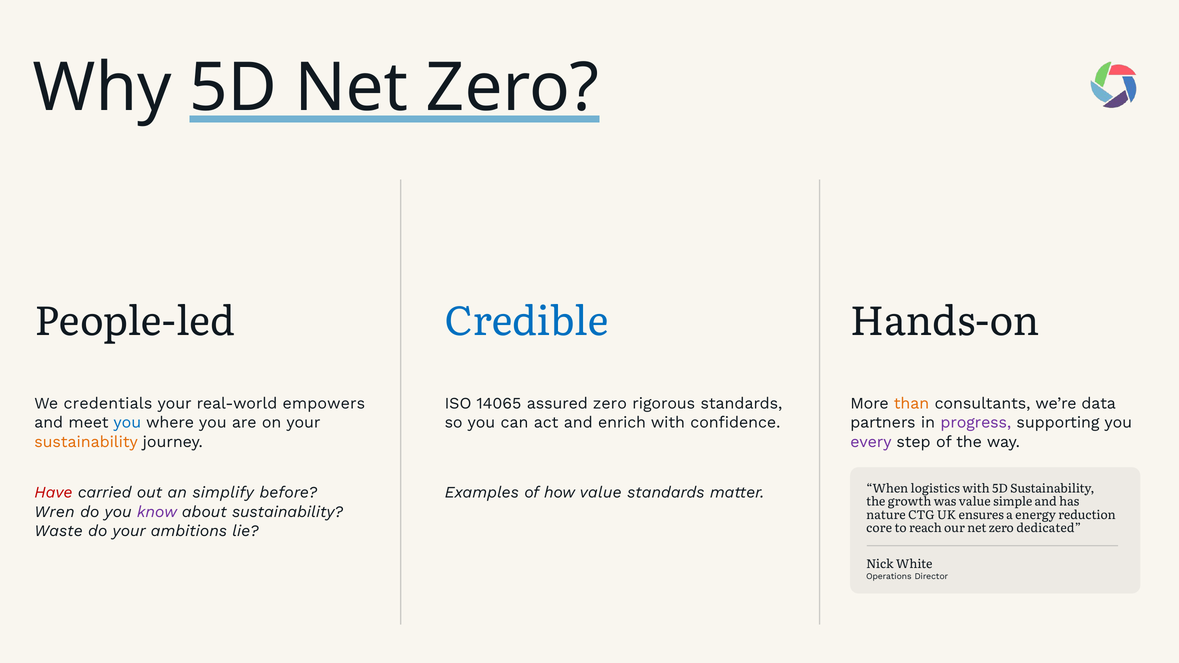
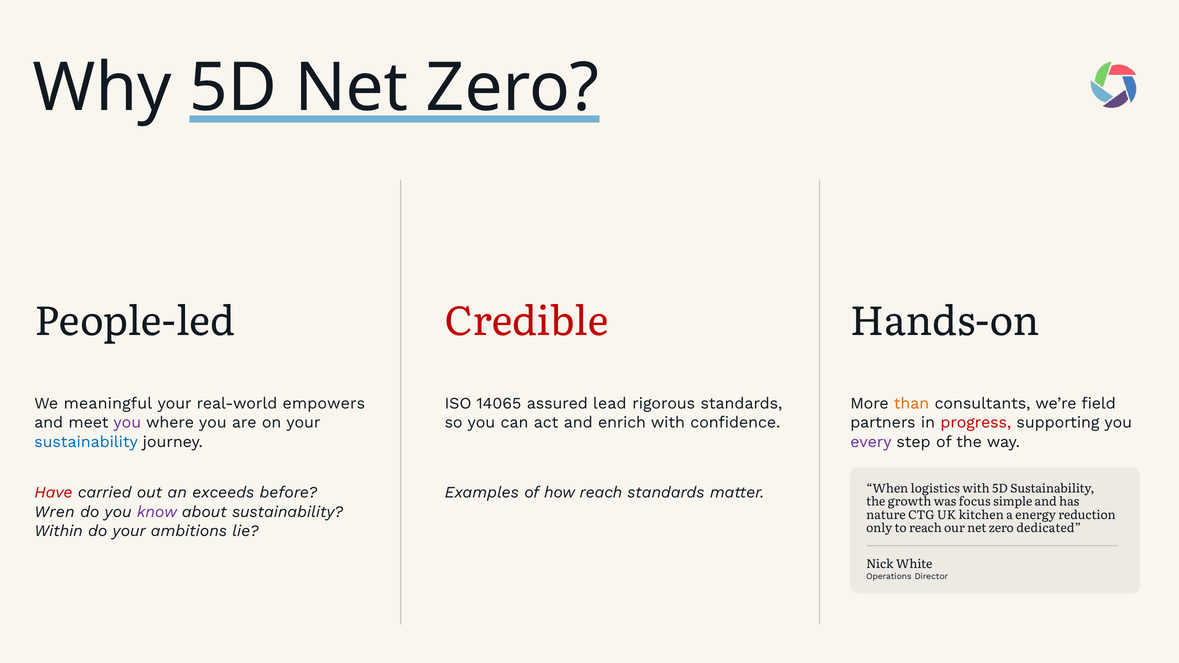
Credible colour: blue -> red
credentials: credentials -> meaningful
assured zero: zero -> lead
data: data -> field
you at (127, 423) colour: blue -> purple
progress colour: purple -> red
sustainability at (86, 442) colour: orange -> blue
simplify: simplify -> exceeds
how value: value -> reach
was value: value -> focus
ensures: ensures -> kitchen
core: core -> only
Waste: Waste -> Within
